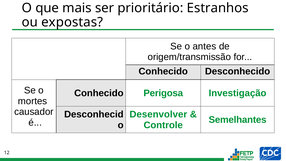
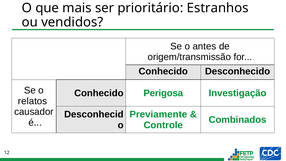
expostas: expostas -> vendidos
mortes: mortes -> relatos
Desenvolver: Desenvolver -> Previamente
Semelhantes: Semelhantes -> Combinados
